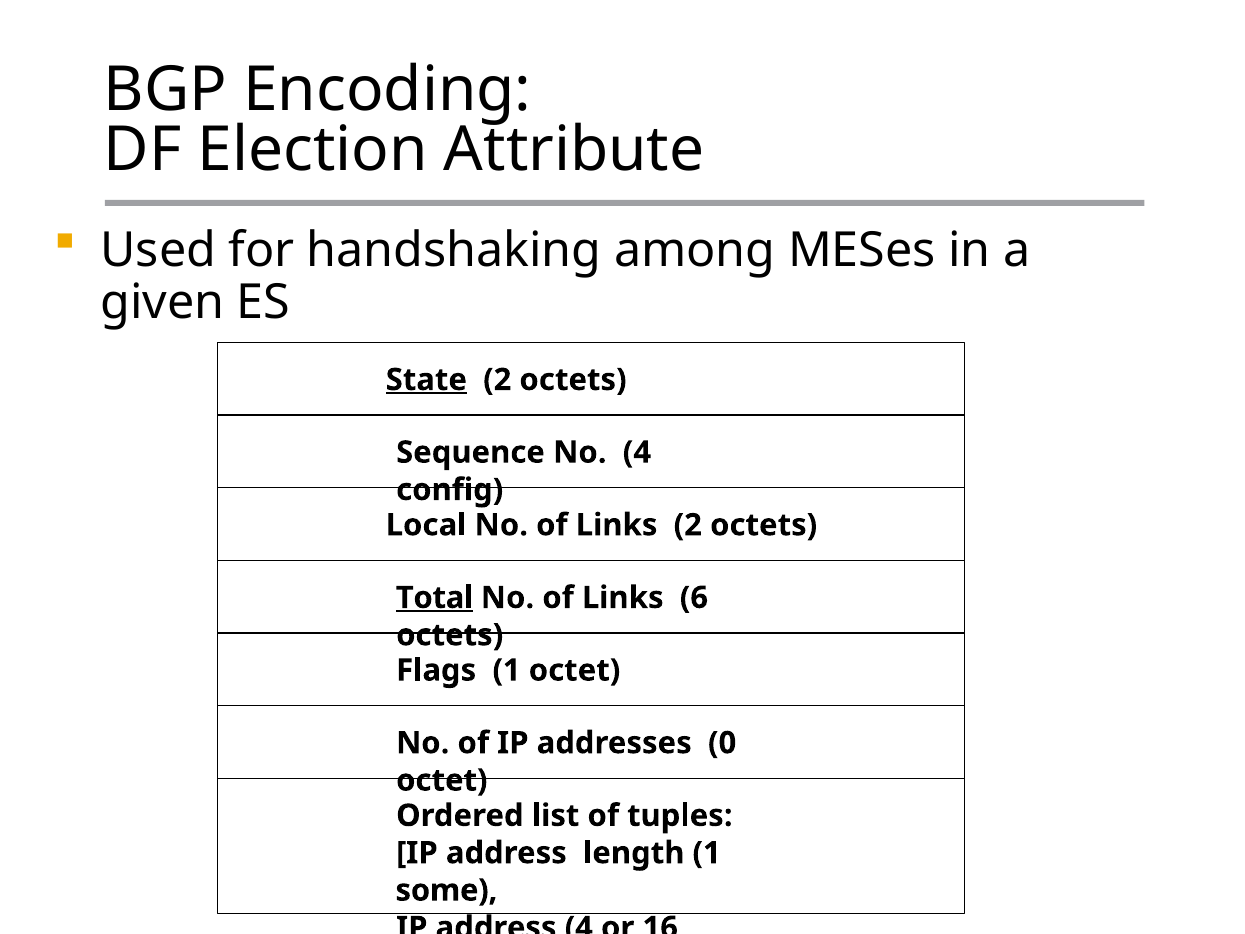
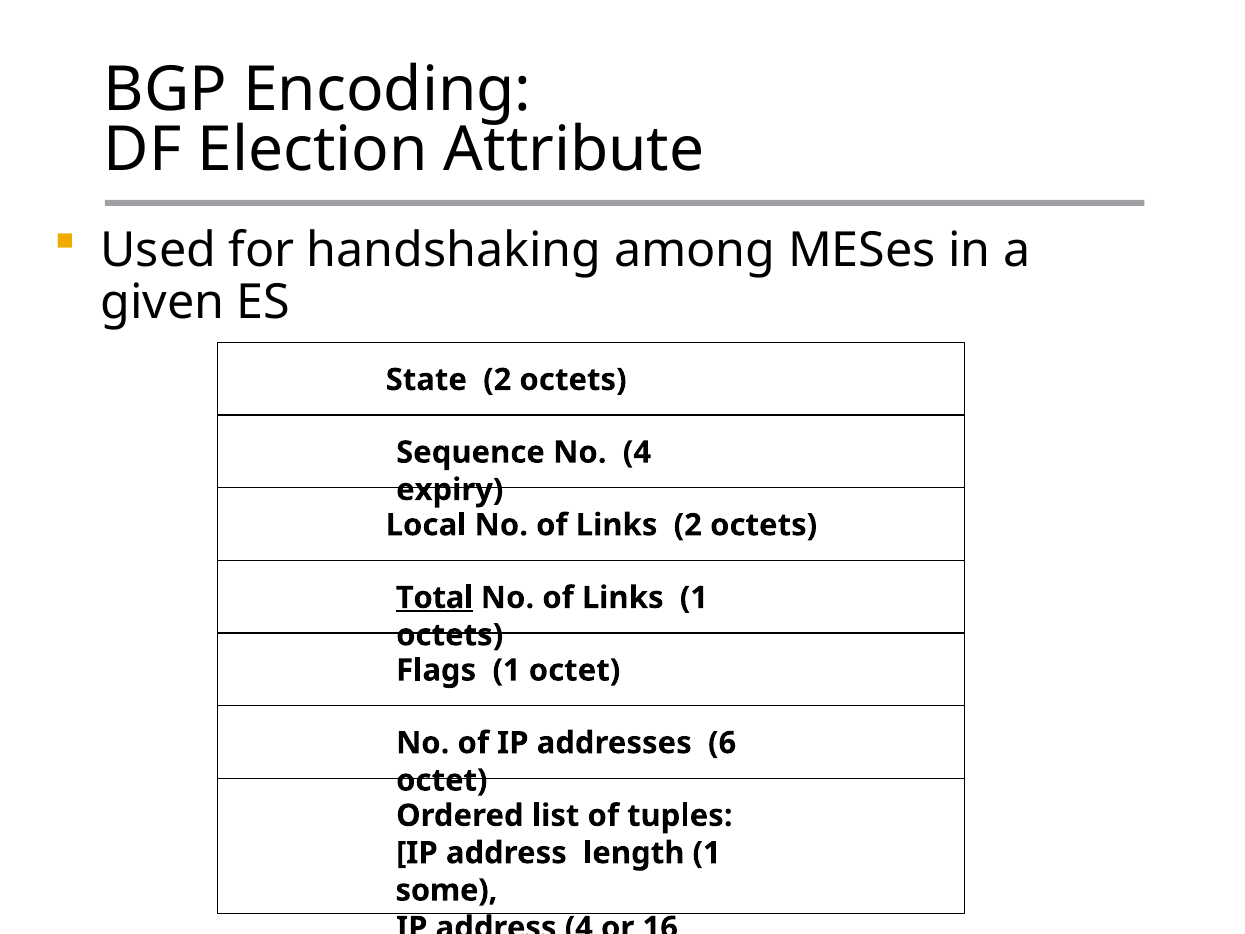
State underline: present -> none
config: config -> expiry
Links 6: 6 -> 1
0: 0 -> 6
